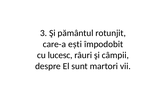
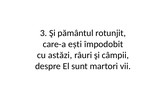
lucesc: lucesc -> astăzi
